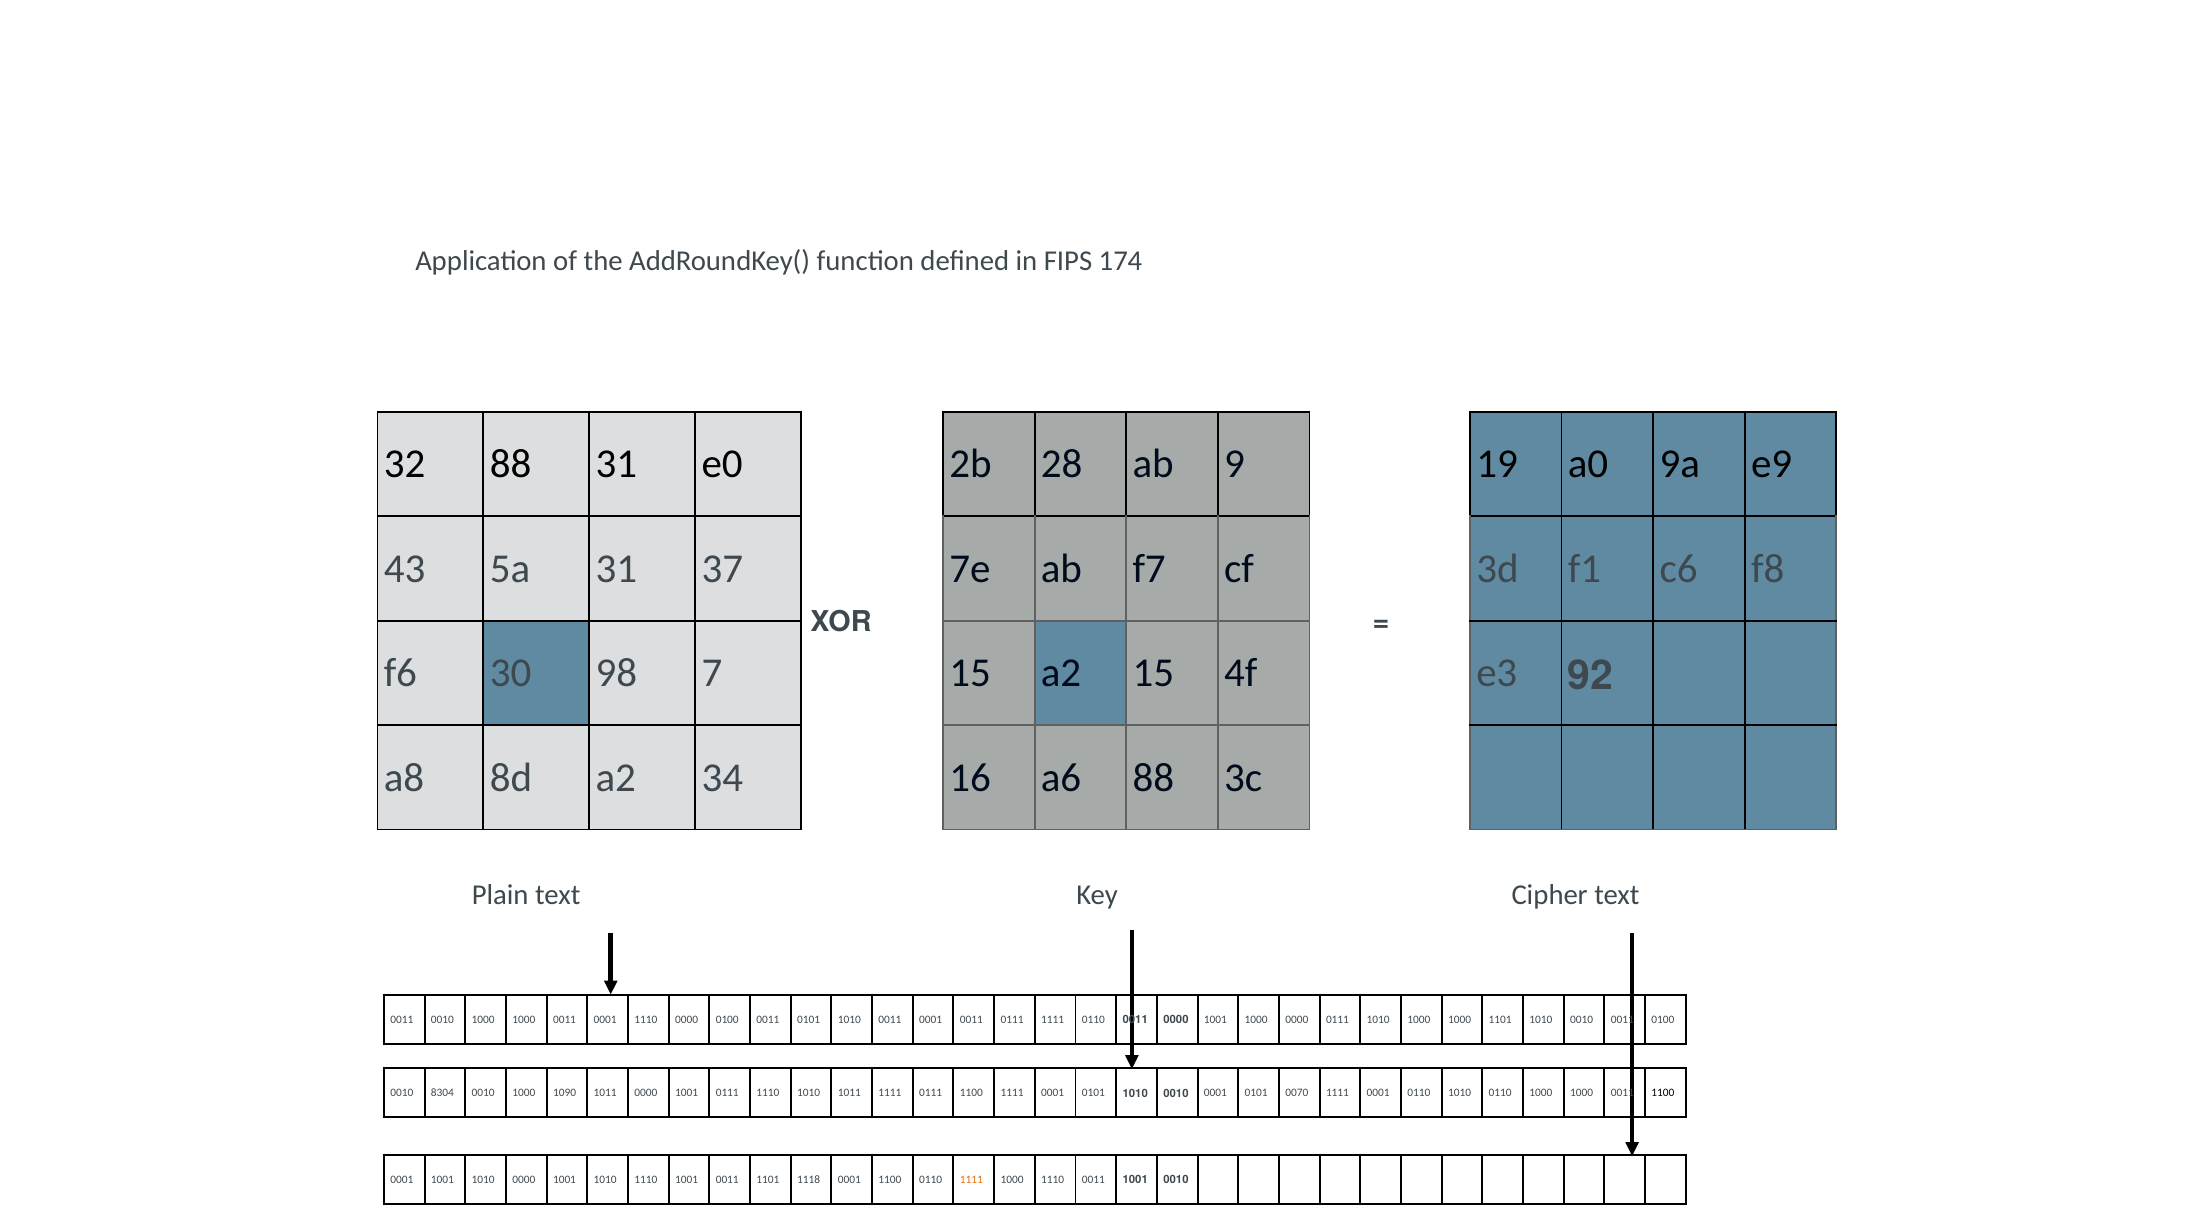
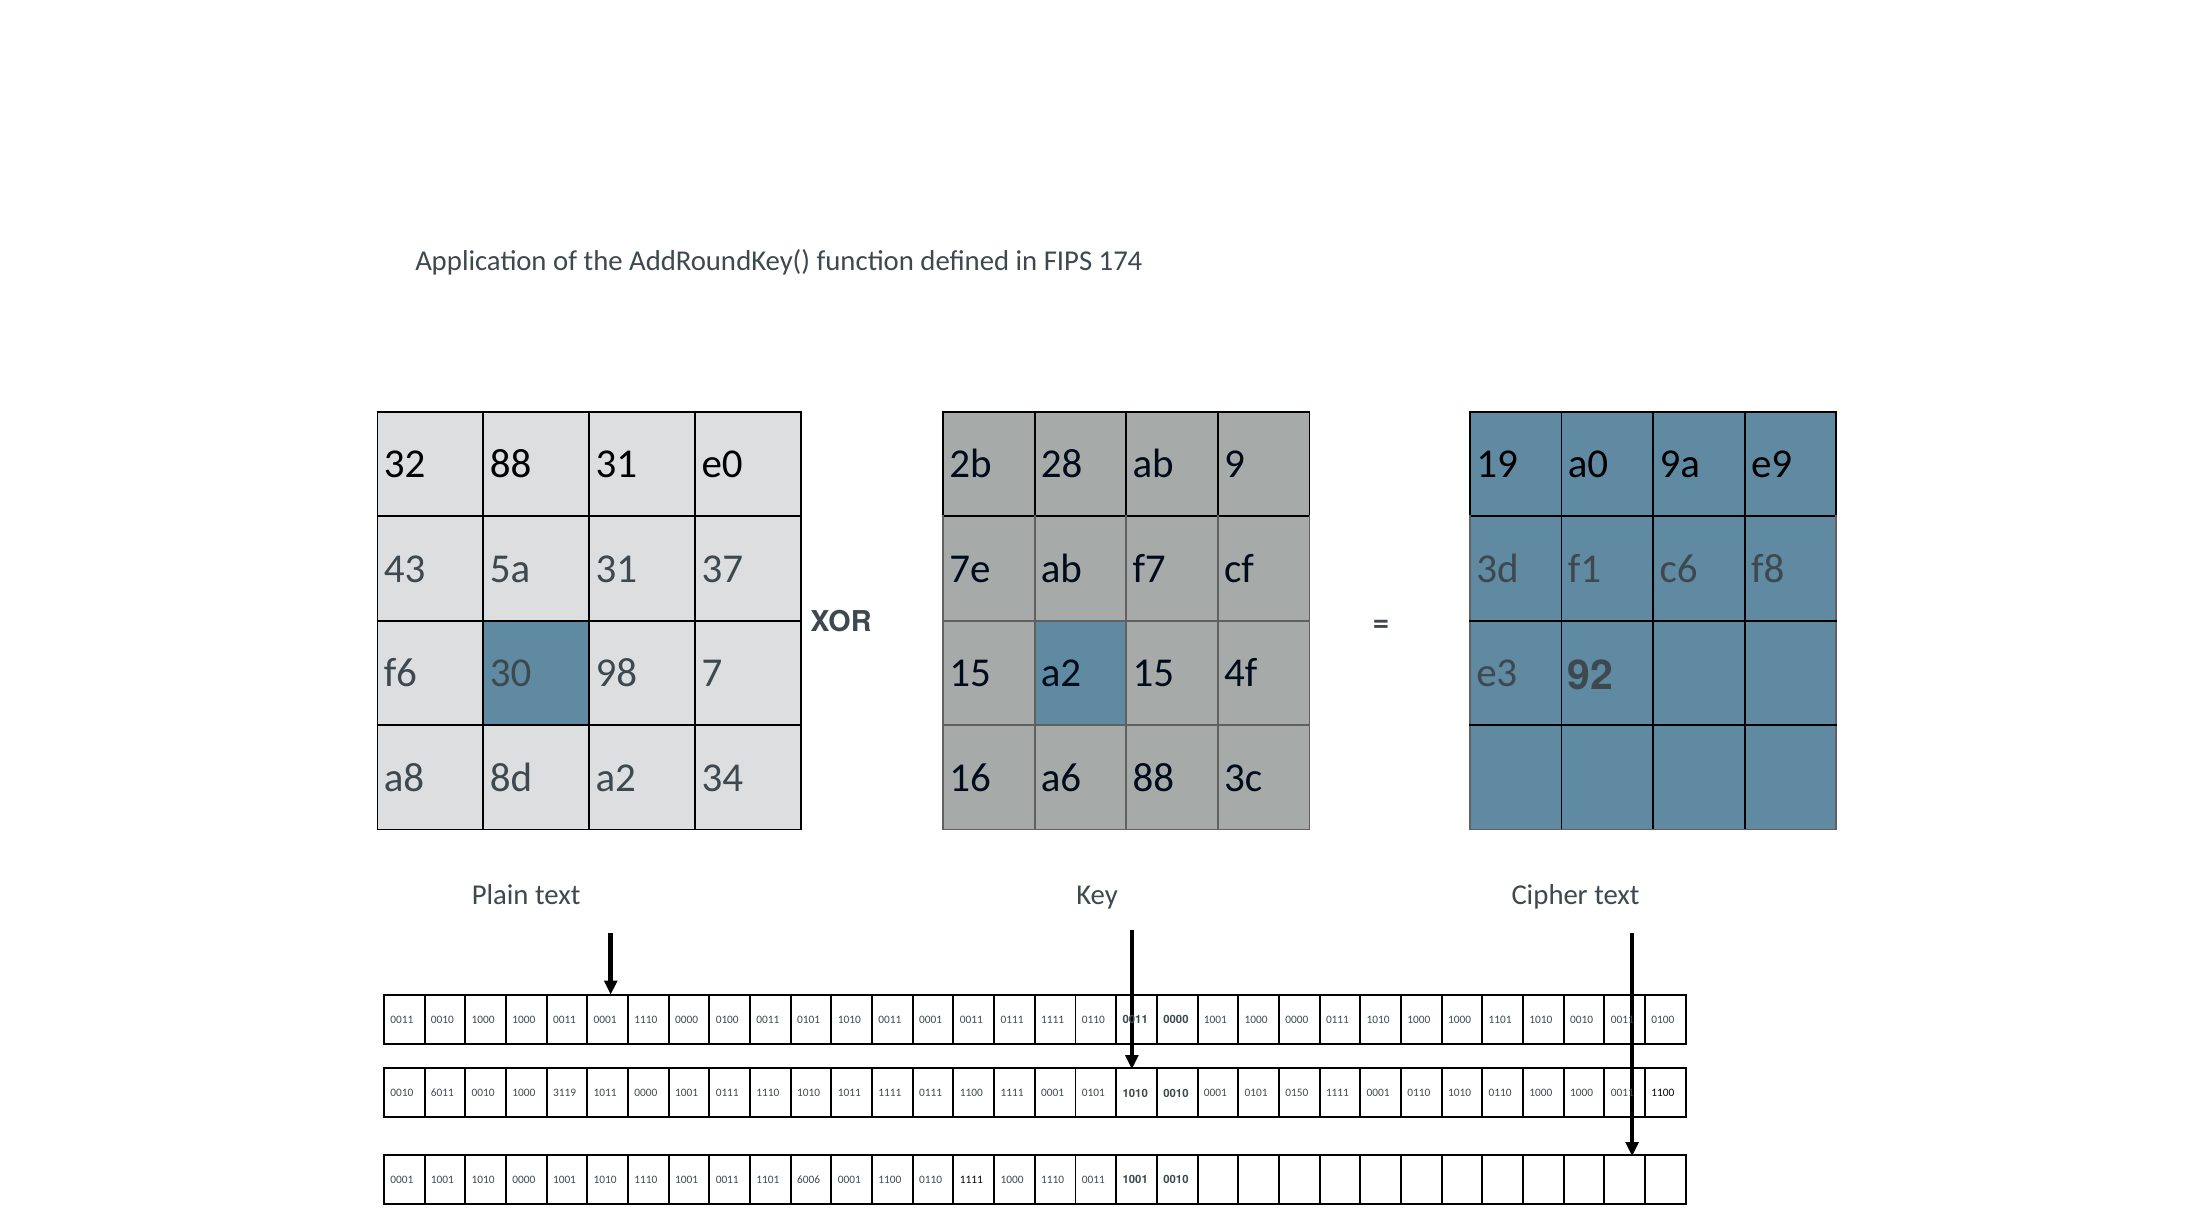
8304: 8304 -> 6011
1090: 1090 -> 3119
0070: 0070 -> 0150
1118: 1118 -> 6006
1111 at (971, 1180) colour: orange -> black
